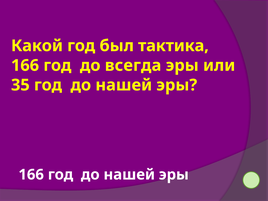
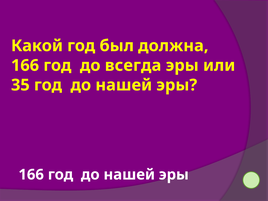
тактика: тактика -> должна
